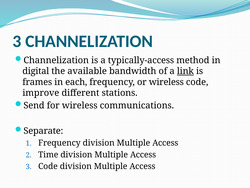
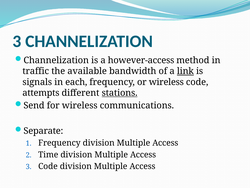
typically-access: typically-access -> however-access
digital: digital -> traffic
frames: frames -> signals
improve: improve -> attempts
stations underline: none -> present
